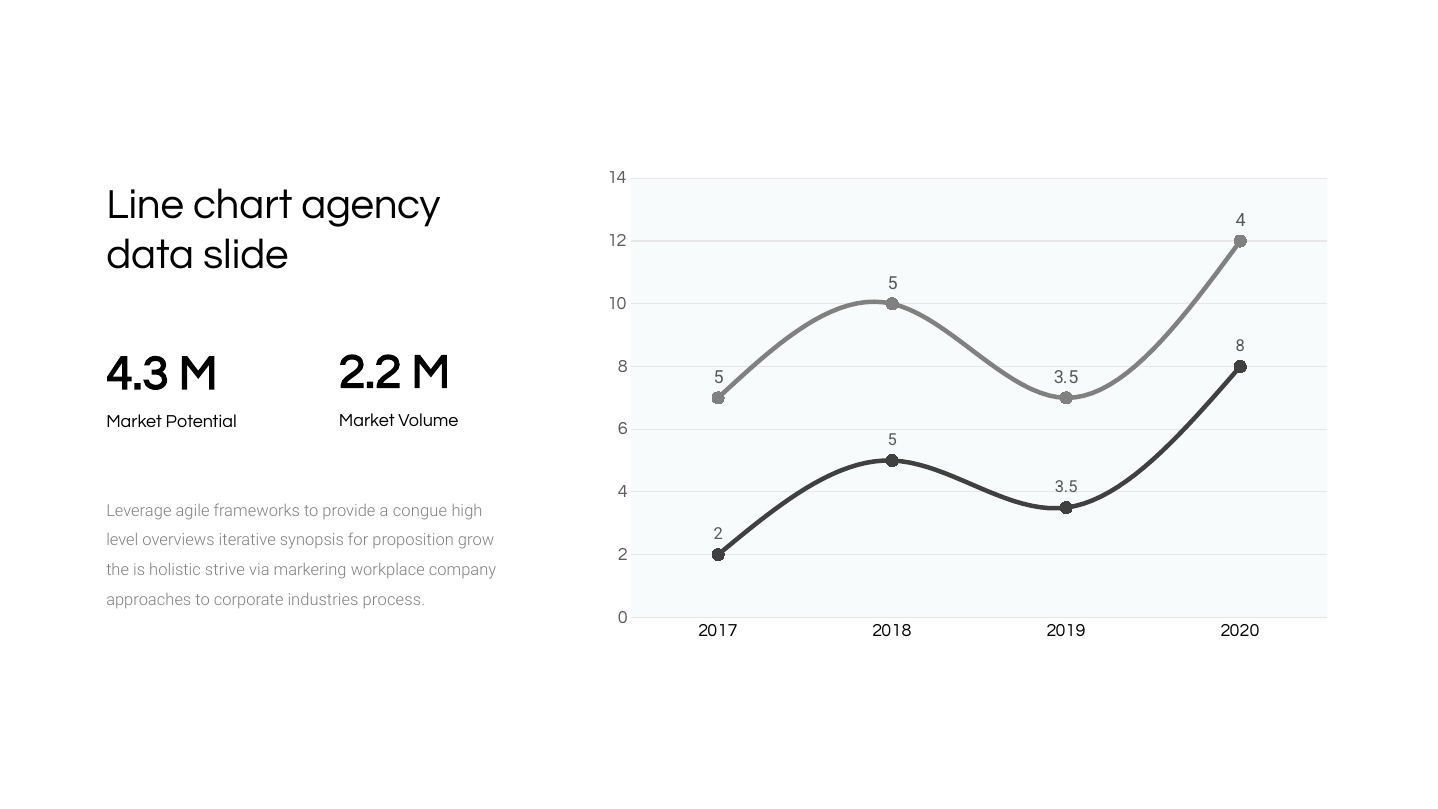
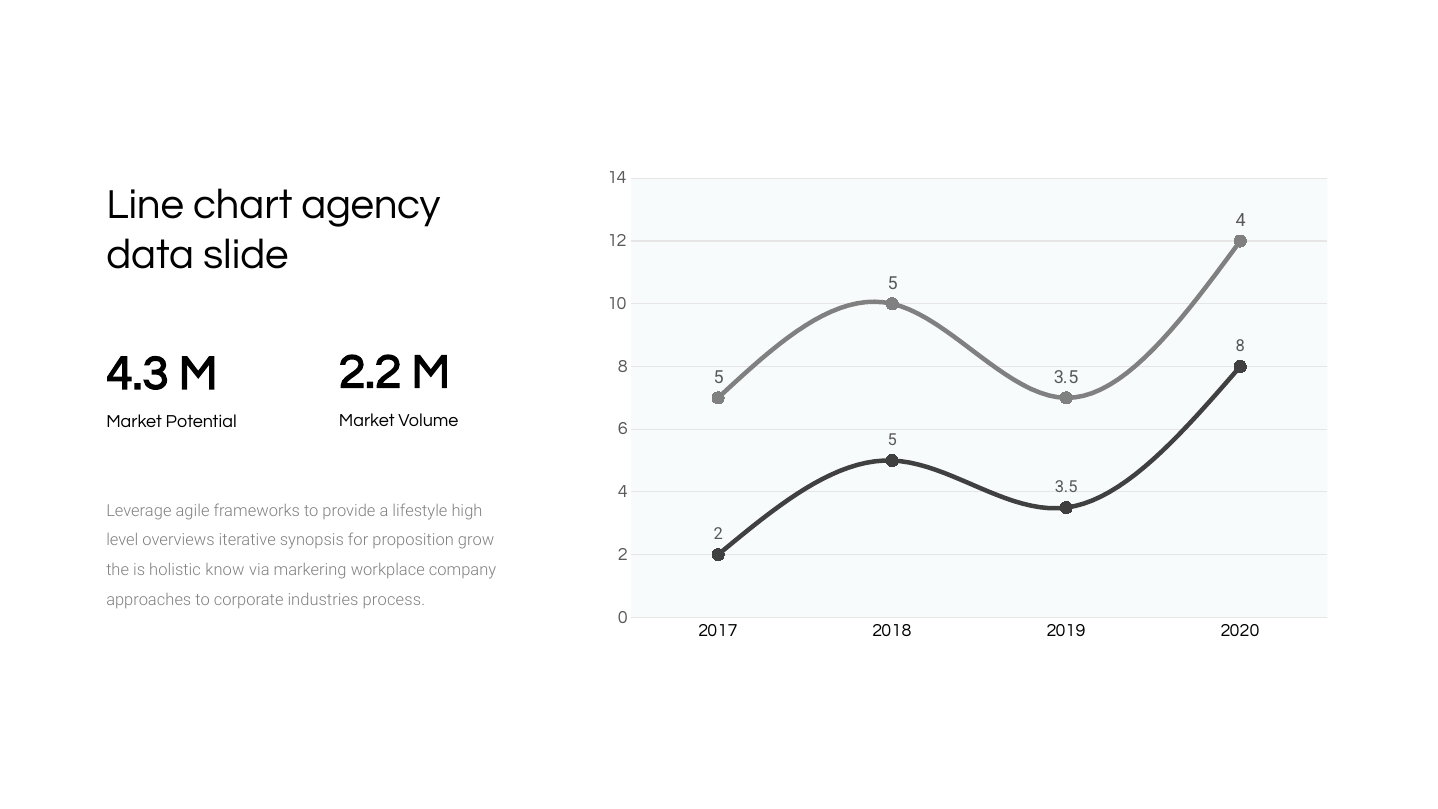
congue: congue -> lifestyle
strive: strive -> know
